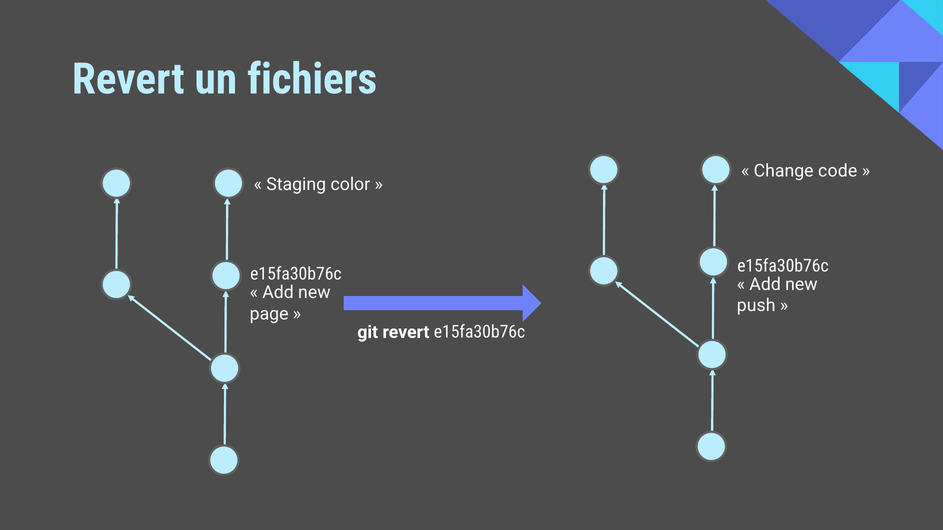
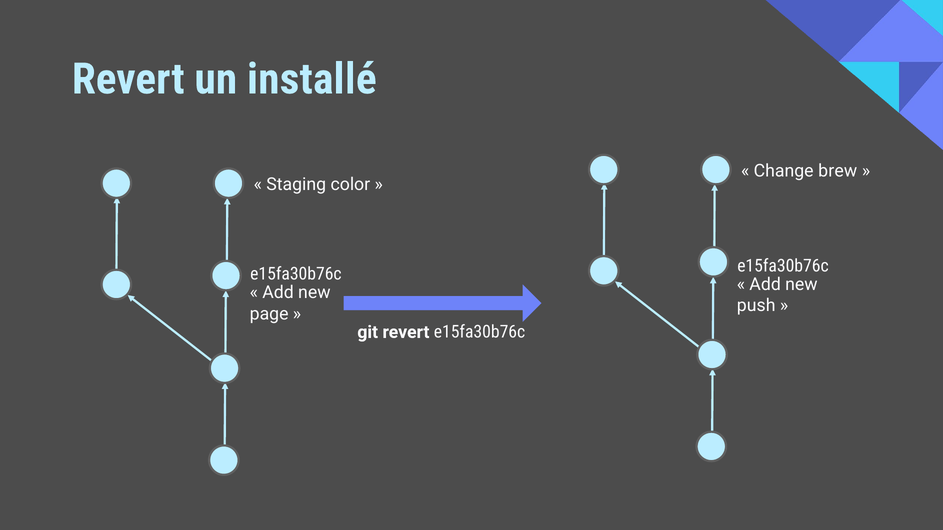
fichiers: fichiers -> installé
code: code -> brew
